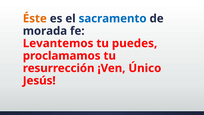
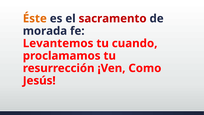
sacramento colour: blue -> red
puedes: puedes -> cuando
Único: Único -> Como
